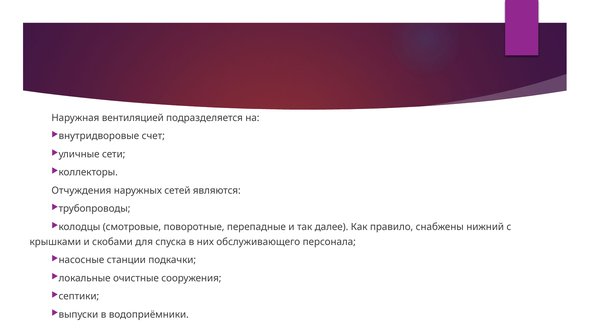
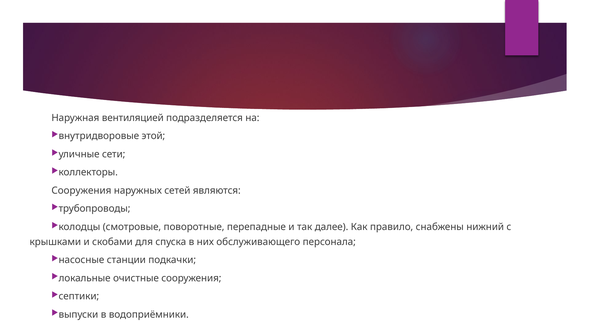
счет: счет -> этой
Отчуждения at (81, 190): Отчуждения -> Сооружения
